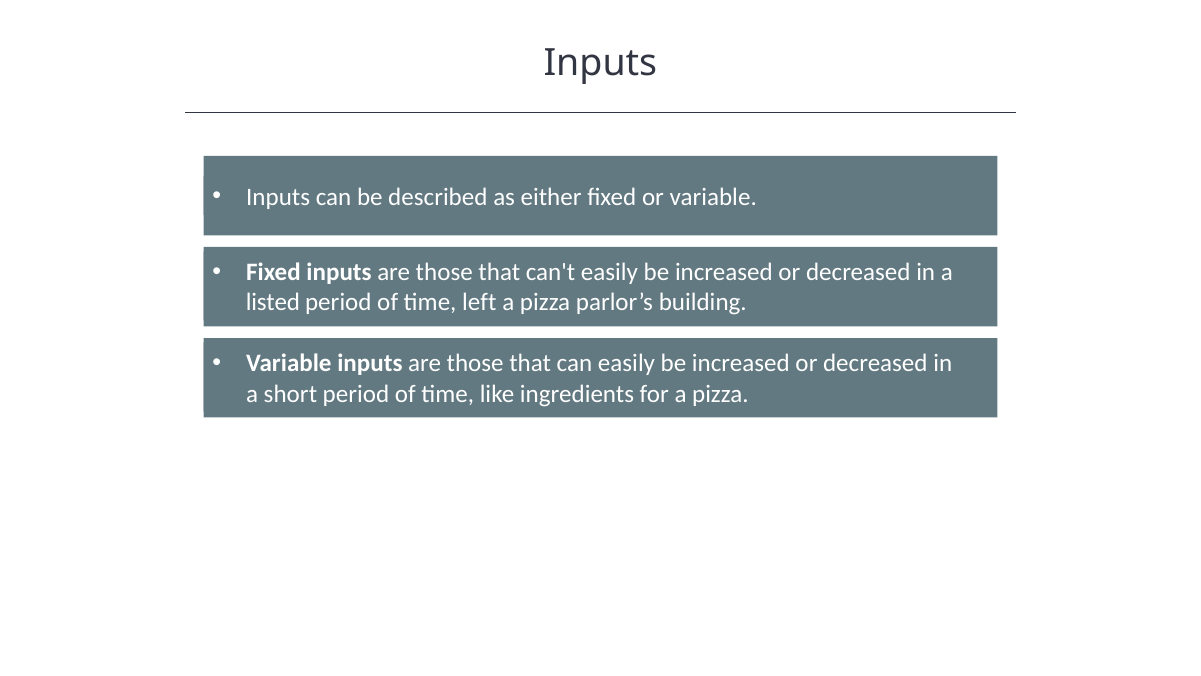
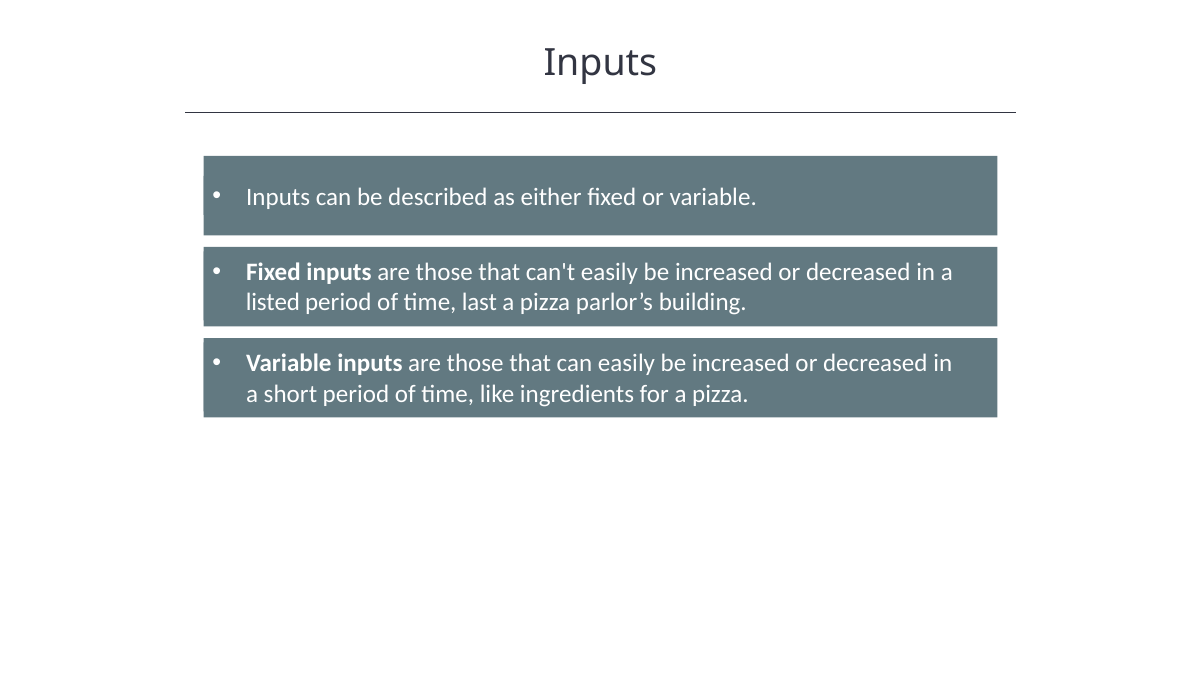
left: left -> last
